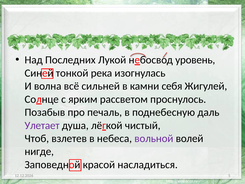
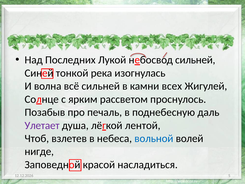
уровень at (195, 60): уровень -> сильней
себя: себя -> всех
чистый: чистый -> лентой
вольной colour: purple -> blue
